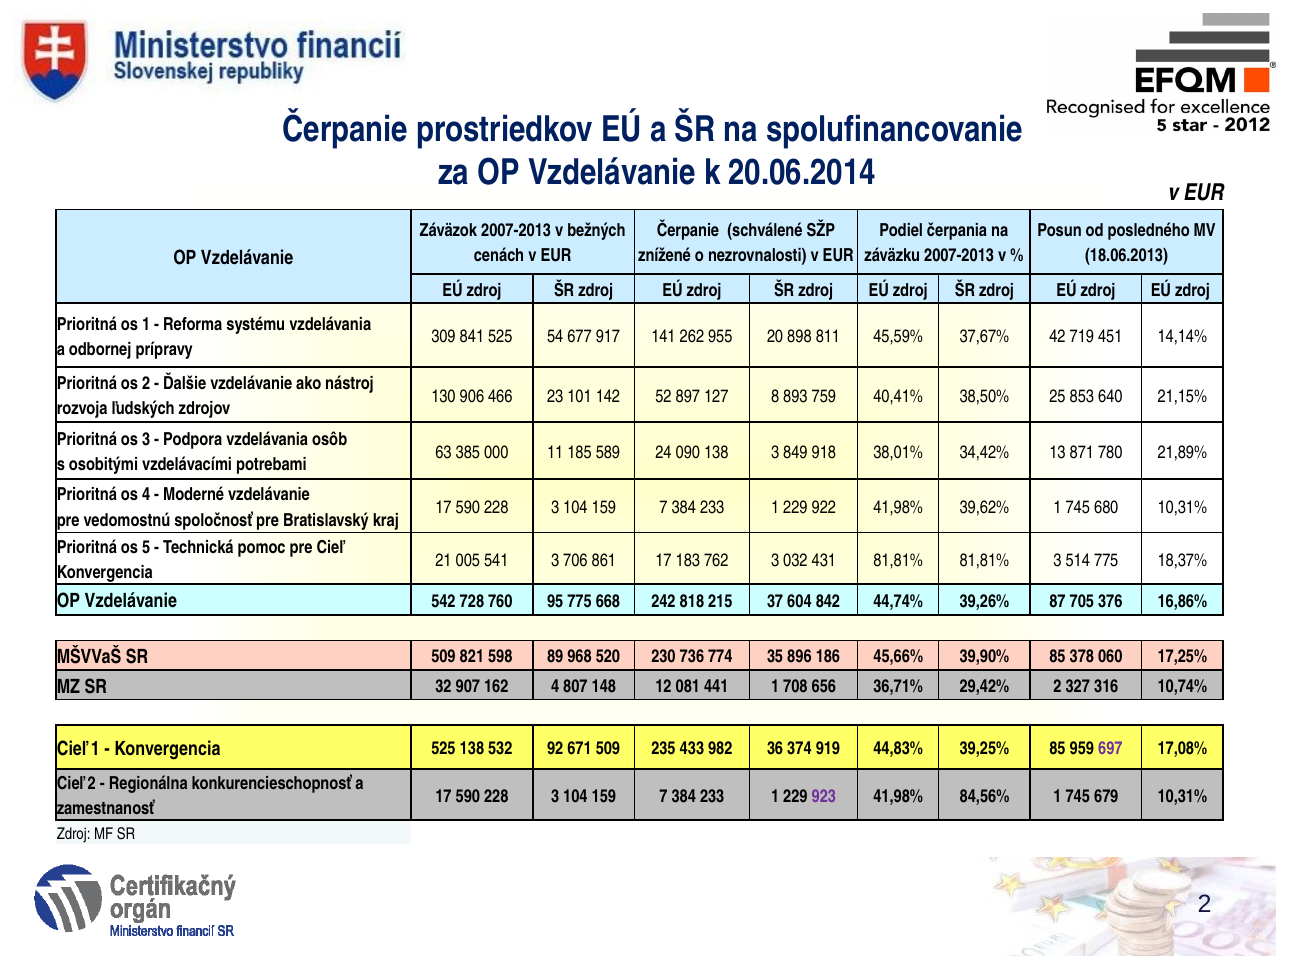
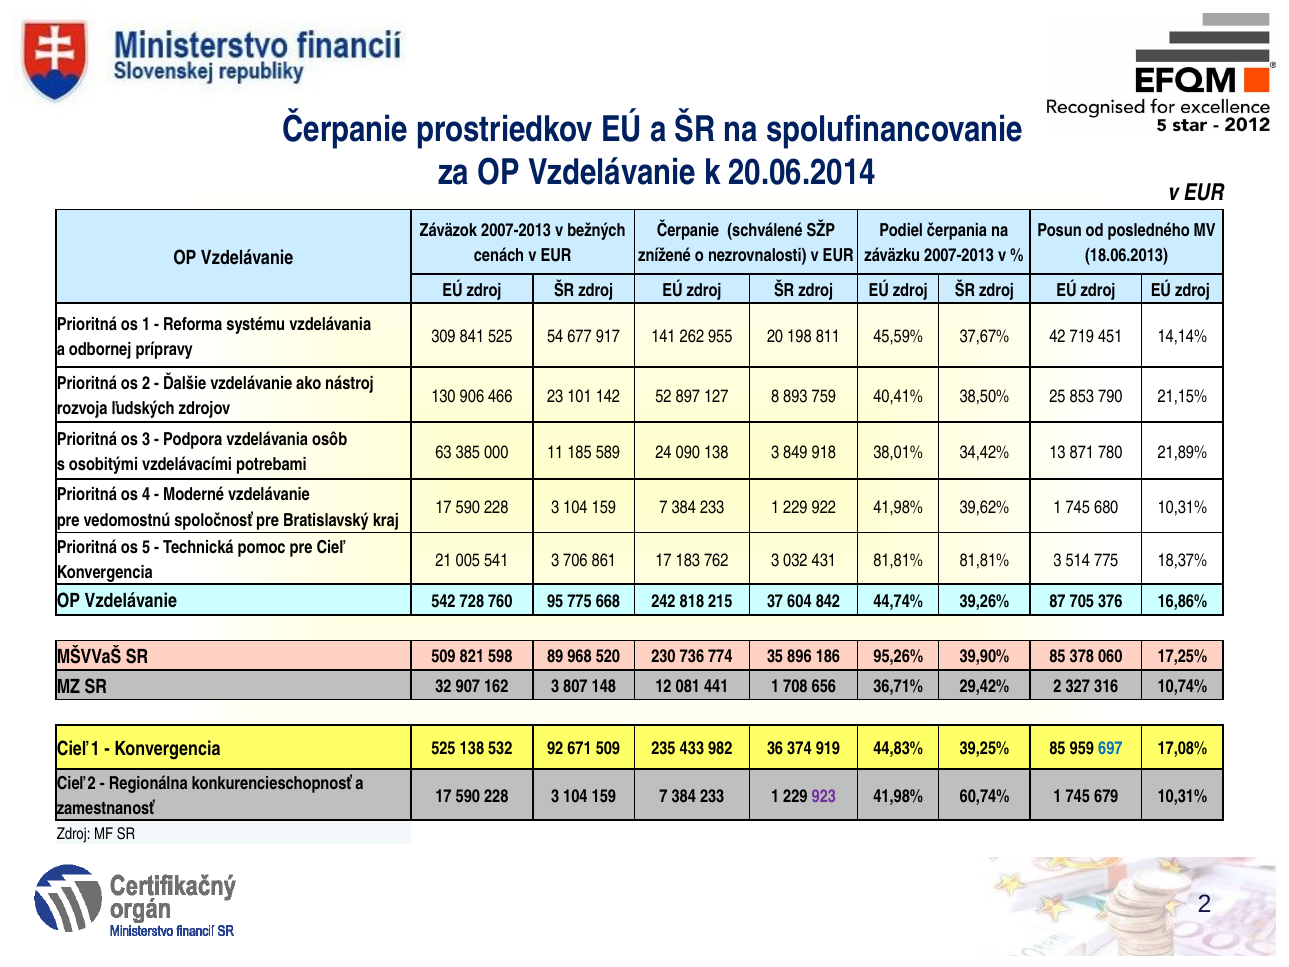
898: 898 -> 198
640: 640 -> 790
45,66%: 45,66% -> 95,26%
162 4: 4 -> 3
697 colour: purple -> blue
84,56%: 84,56% -> 60,74%
